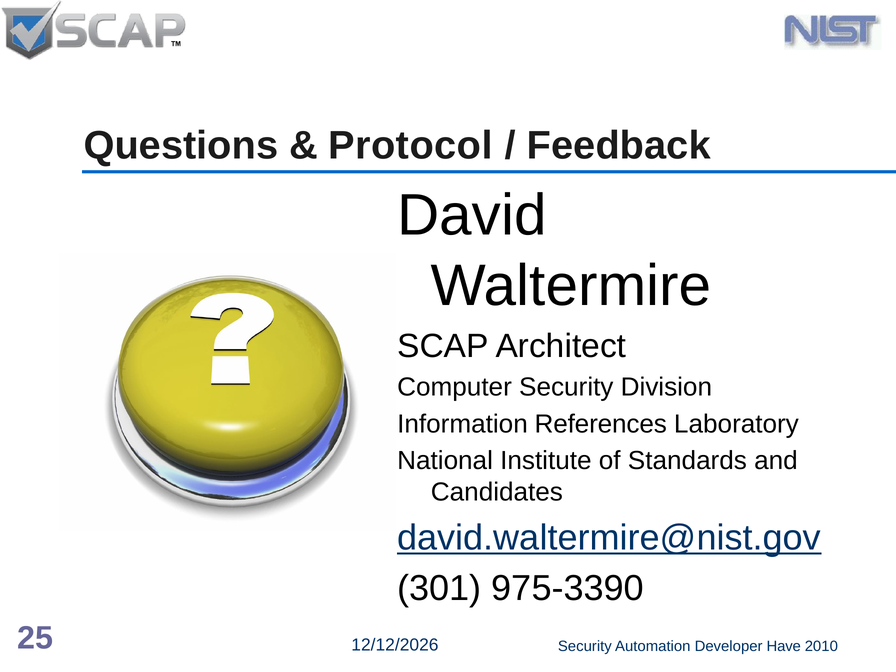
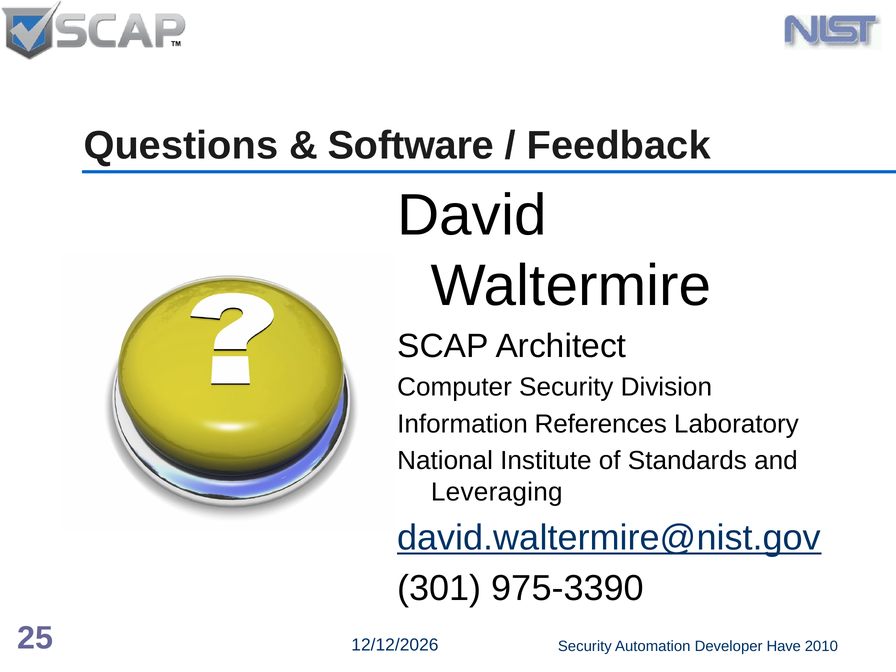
Protocol: Protocol -> Software
Candidates: Candidates -> Leveraging
